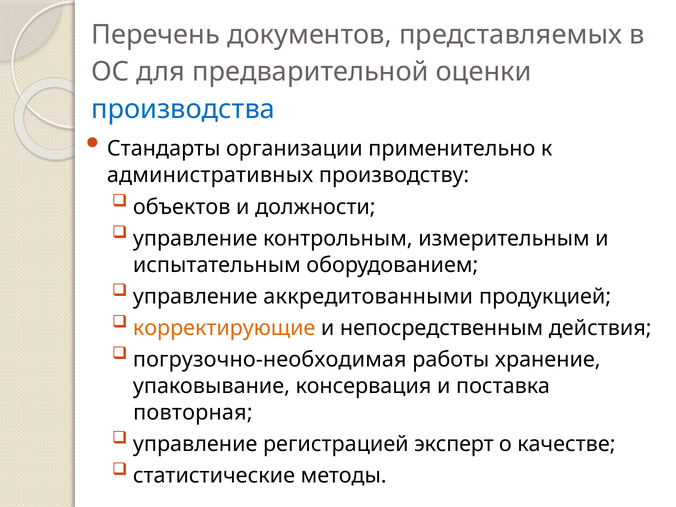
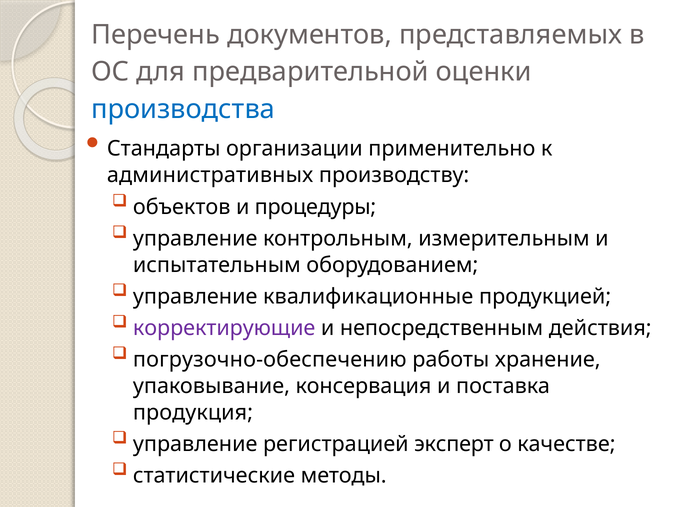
должности: должности -> процедуры
аккредитованными: аккредитованными -> квалификационные
корректирующие colour: orange -> purple
погрузочно-необходимая: погрузочно-необходимая -> погрузочно-обеспечению
повторная: повторная -> продукция
